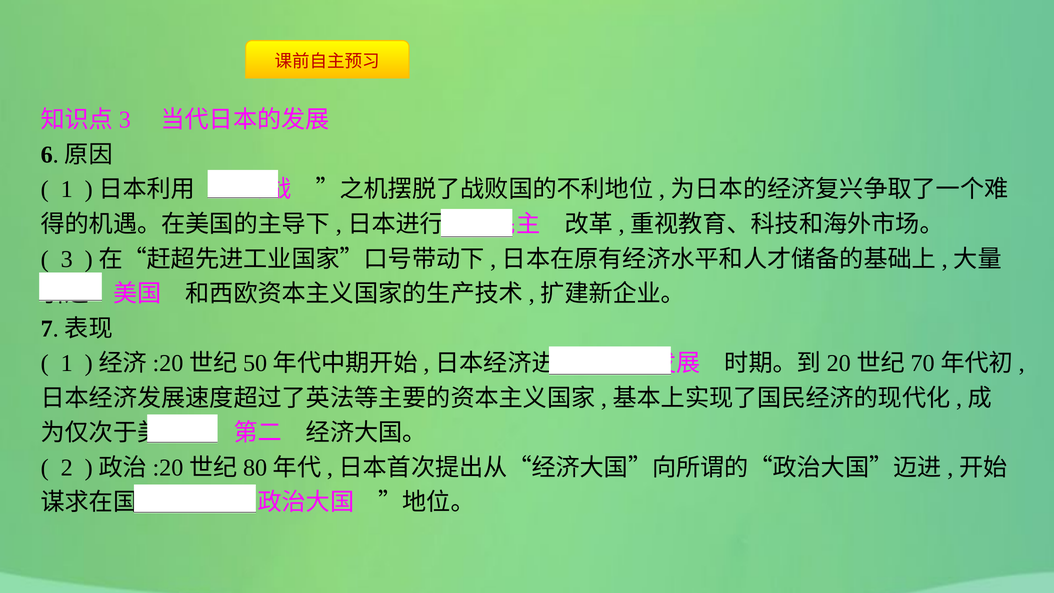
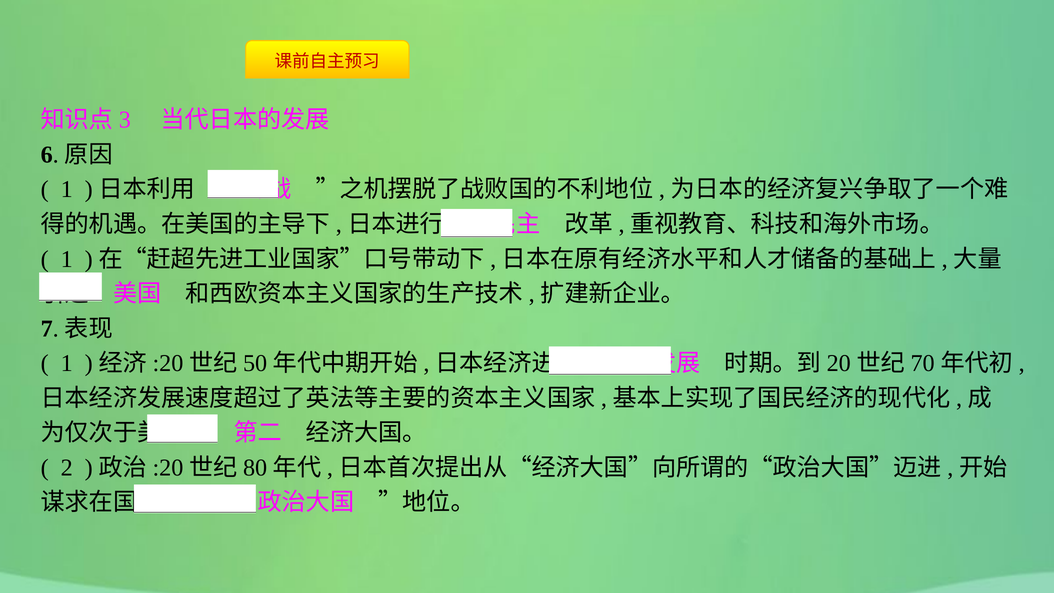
3 at (67, 259): 3 -> 1
